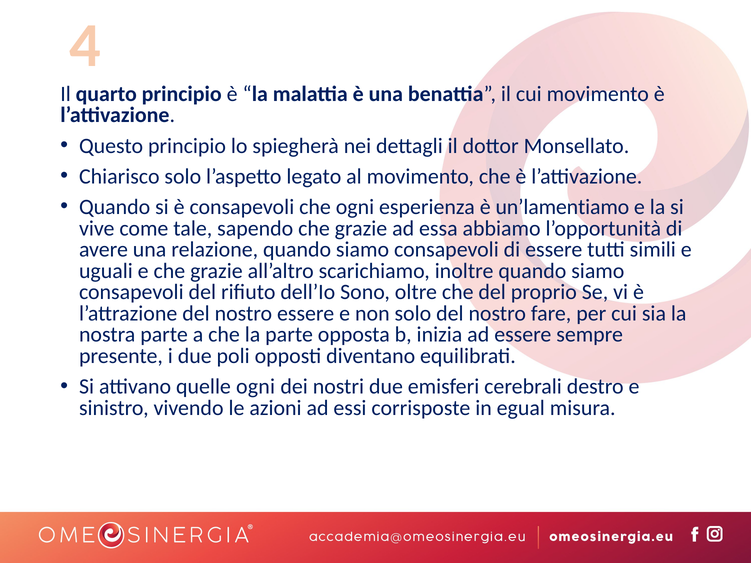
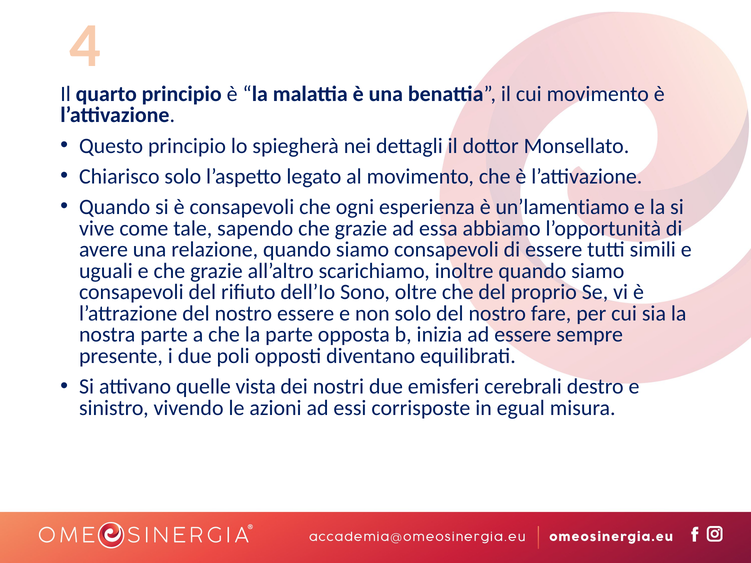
quelle ogni: ogni -> vista
